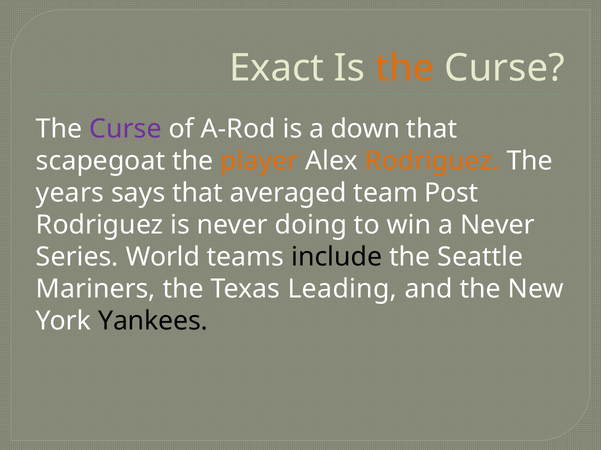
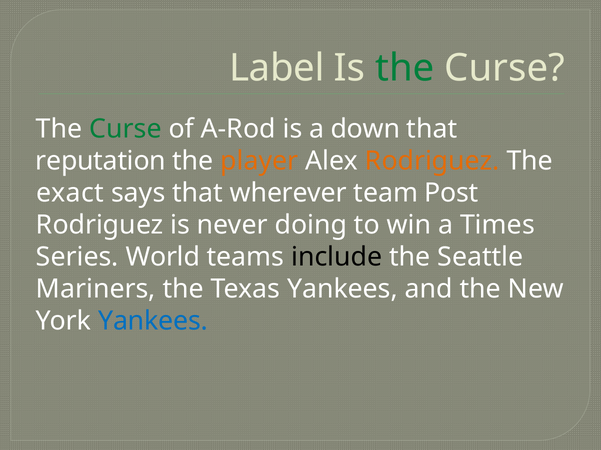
Exact: Exact -> Label
the at (405, 68) colour: orange -> green
Curse at (125, 129) colour: purple -> green
scapegoat: scapegoat -> reputation
years: years -> exact
averaged: averaged -> wherever
a Never: Never -> Times
Texas Leading: Leading -> Yankees
Yankees at (153, 321) colour: black -> blue
